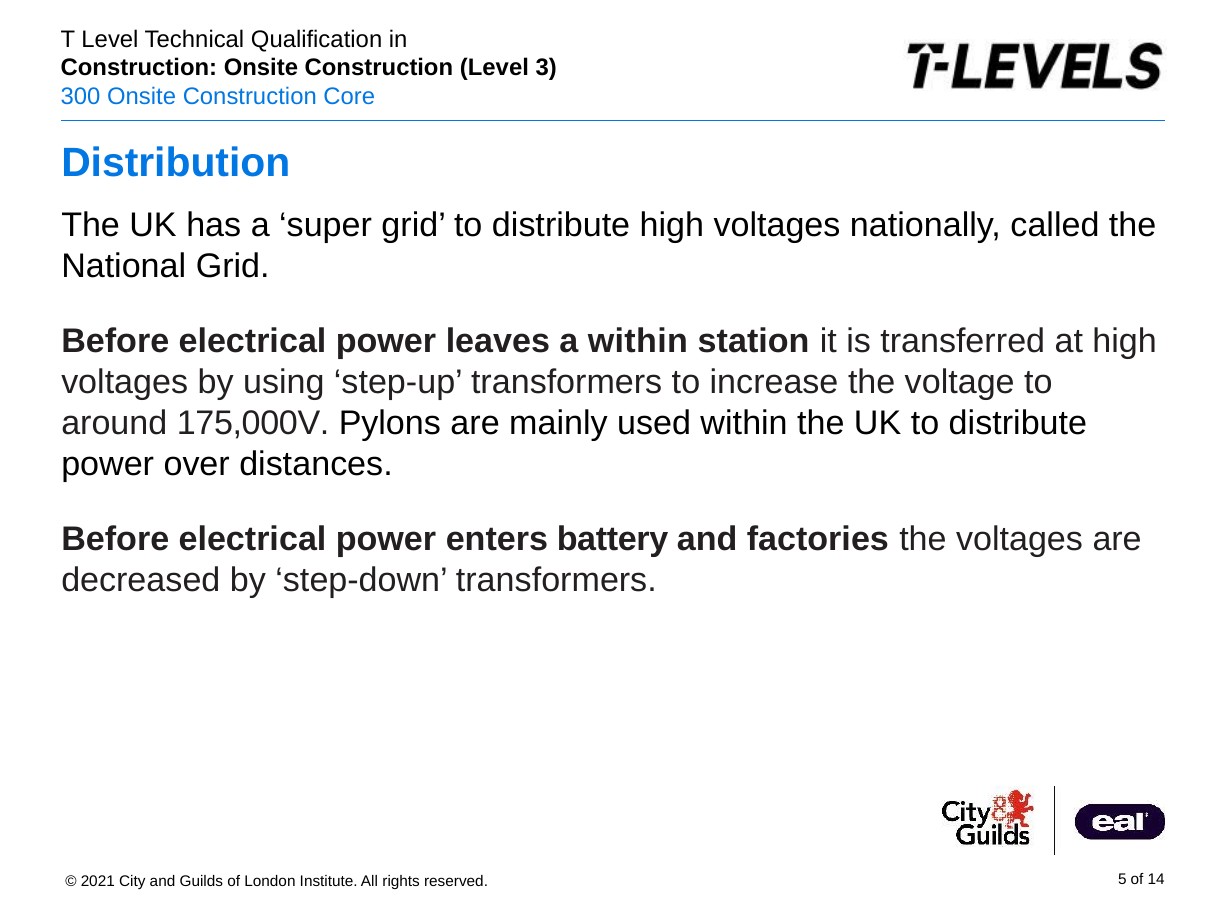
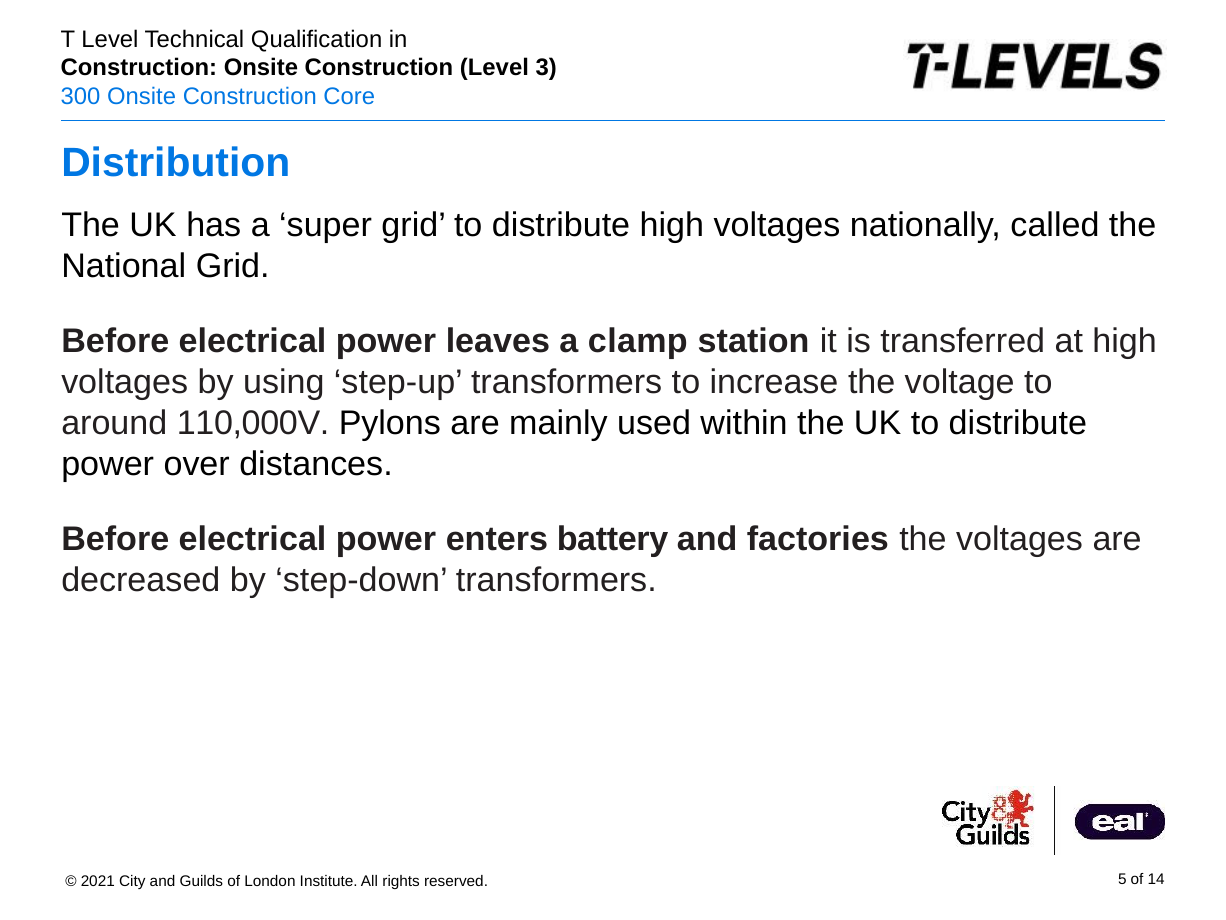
a within: within -> clamp
175,000V: 175,000V -> 110,000V
